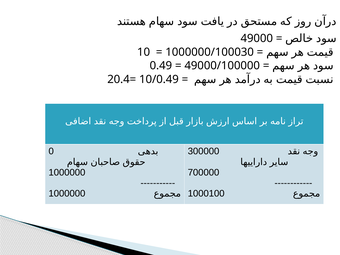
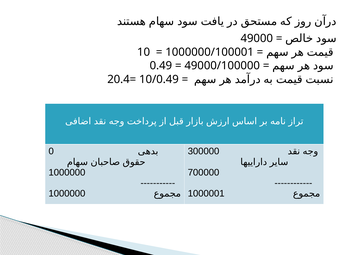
1000000/100030: 1000000/100030 -> 1000000/100001
1000100: 1000100 -> 1000001
